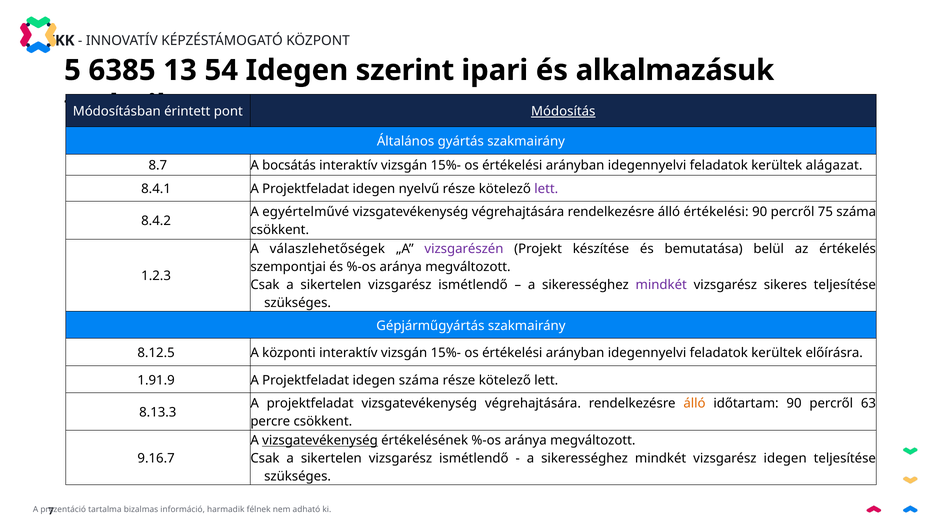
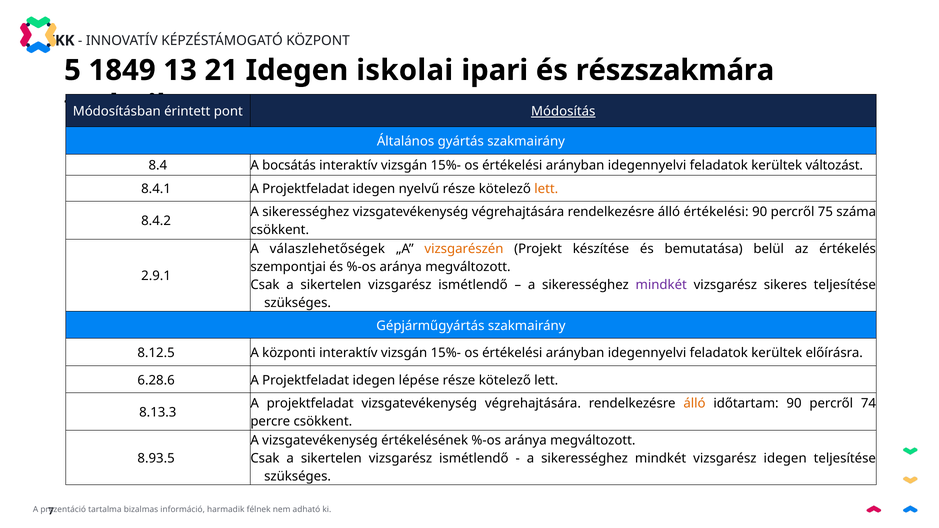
6385: 6385 -> 1849
54: 54 -> 21
szerint: szerint -> iskolai
alkalmazásuk: alkalmazásuk -> részszakmára
8.7: 8.7 -> 8.4
alágazat: alágazat -> változást
lett at (546, 189) colour: purple -> orange
egyértelművé at (306, 212): egyértelművé -> sikerességhez
vizsgarészén colour: purple -> orange
1.2.3: 1.2.3 -> 2.9.1
1.91.9: 1.91.9 -> 6.28.6
idegen száma: száma -> lépése
63: 63 -> 74
vizsgatevékenység at (320, 441) underline: present -> none
9.16.7: 9.16.7 -> 8.93.5
